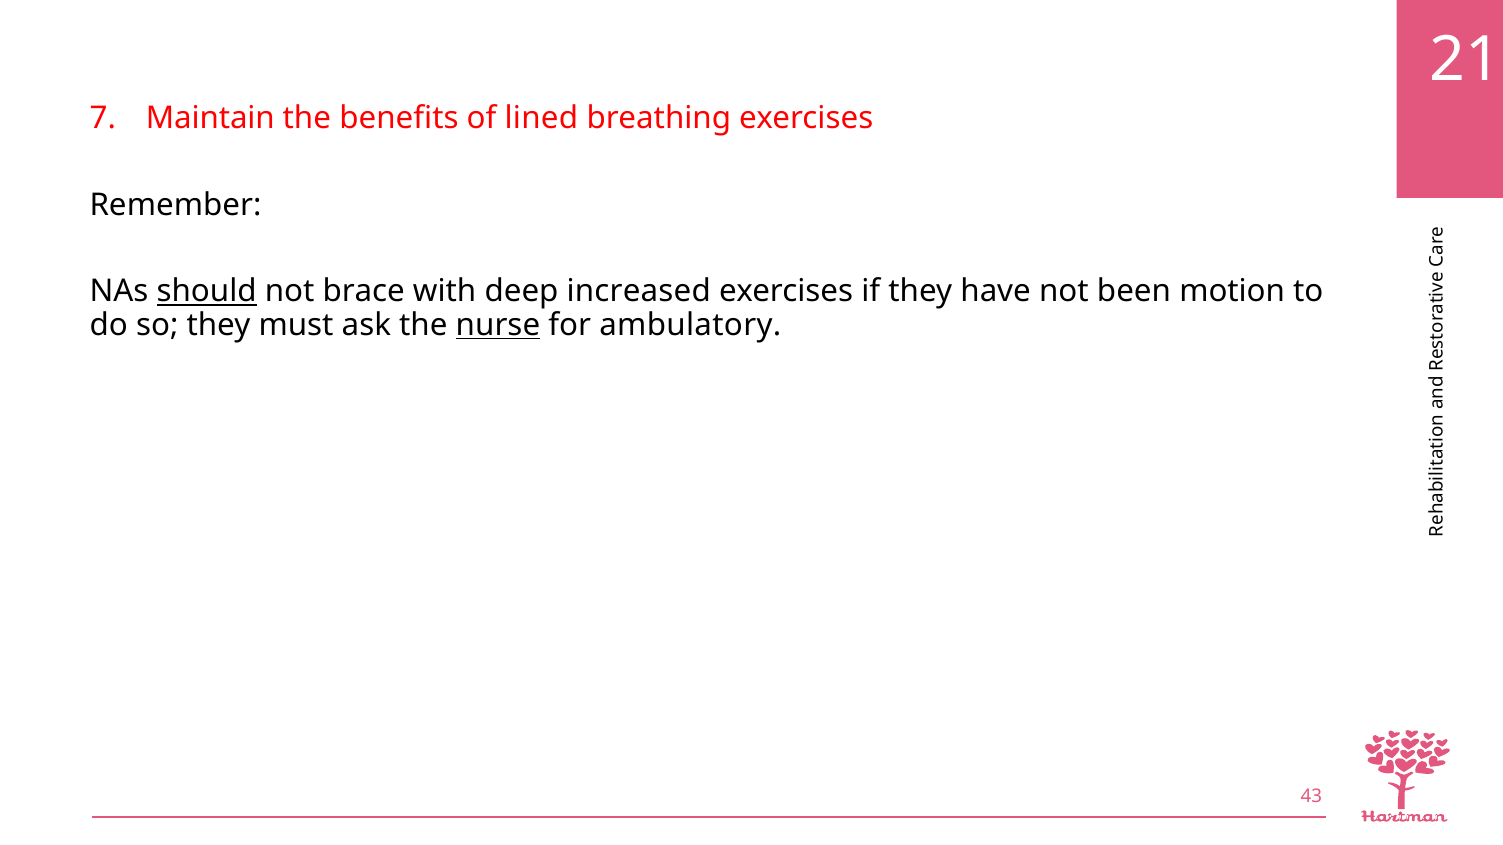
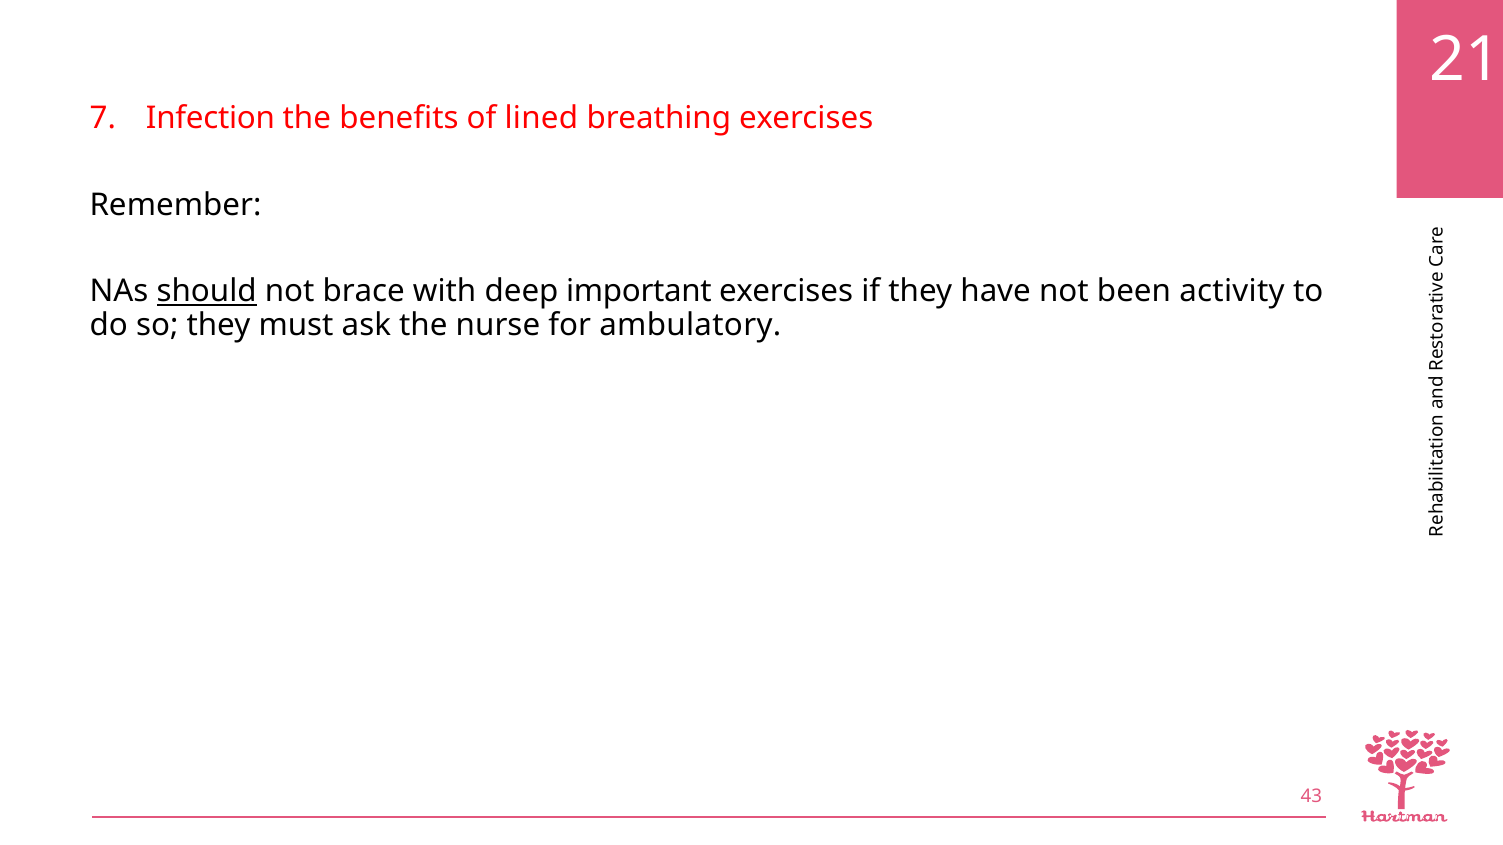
Maintain: Maintain -> Infection
increased: increased -> important
motion: motion -> activity
nurse underline: present -> none
